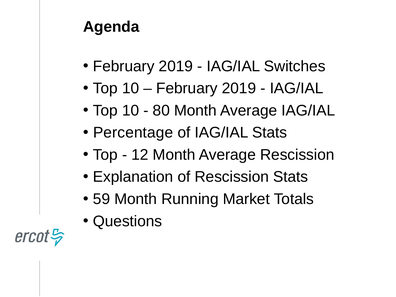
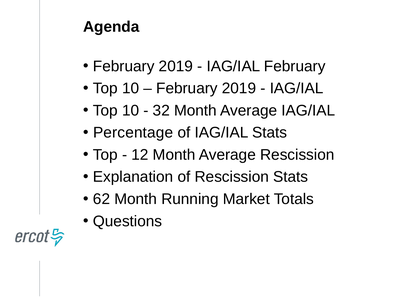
IAG/IAL Switches: Switches -> February
80: 80 -> 32
59: 59 -> 62
